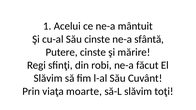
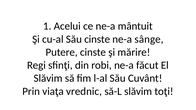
sfântă: sfântă -> sânge
moarte: moarte -> vrednic
